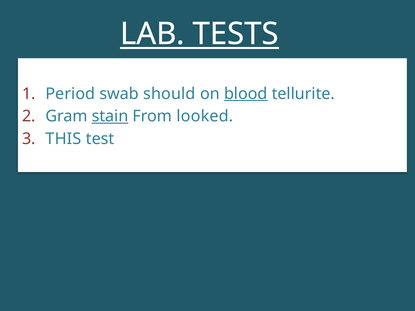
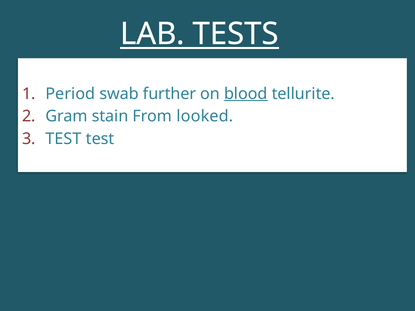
should: should -> further
stain underline: present -> none
THIS at (63, 139): THIS -> TEST
